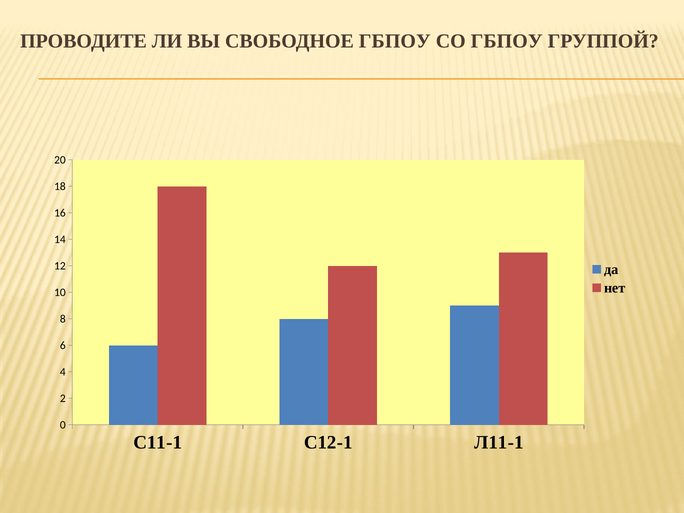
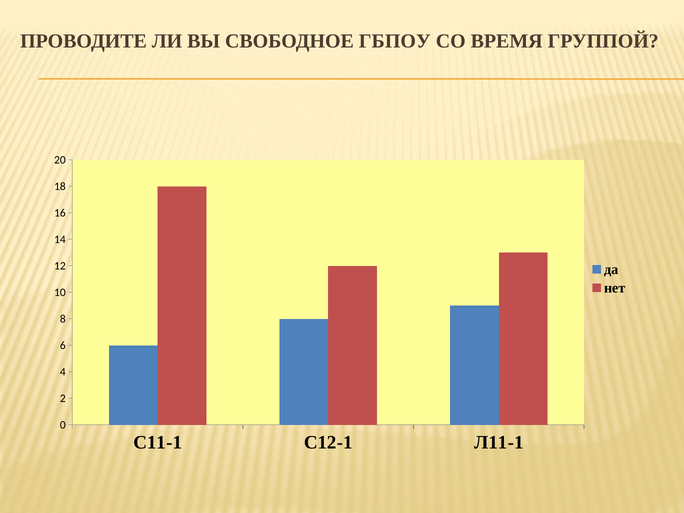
СО ГБПОУ: ГБПОУ -> ВРЕМЯ
